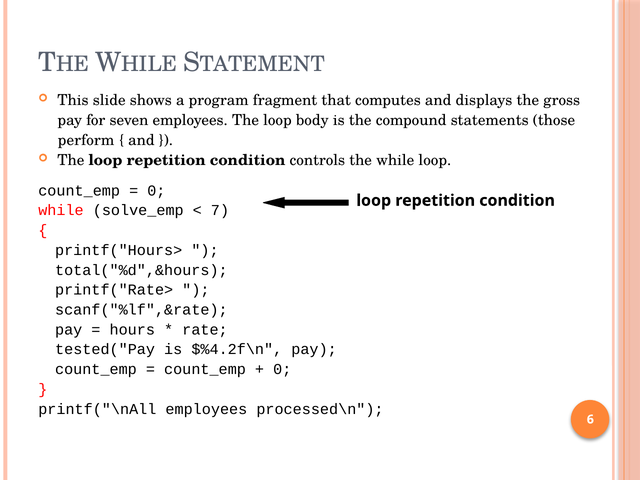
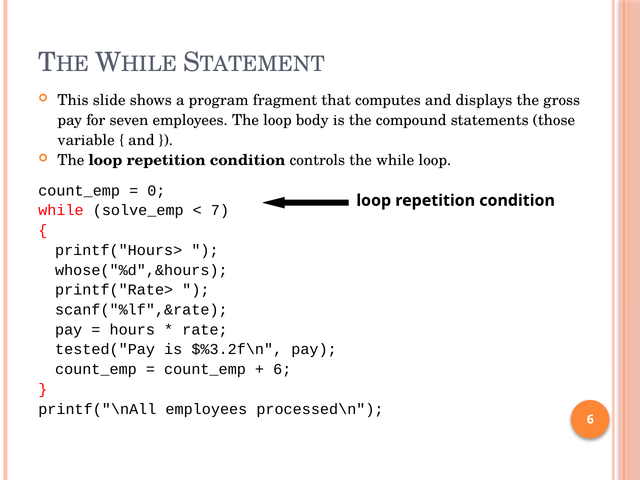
perform: perform -> variable
total("%d",&hours: total("%d",&hours -> whose("%d",&hours
$%4.2f\n: $%4.2f\n -> $%3.2f\n
0 at (282, 369): 0 -> 6
